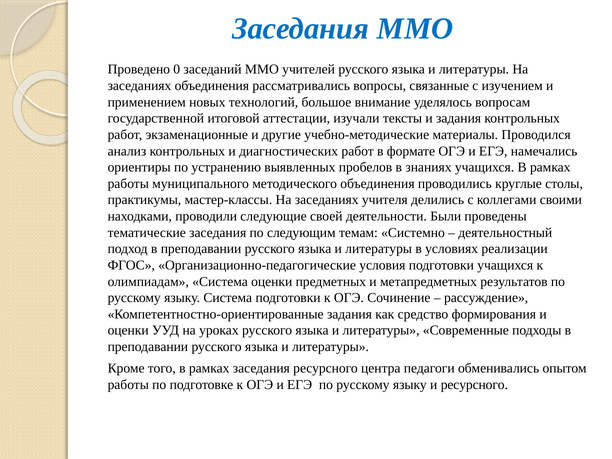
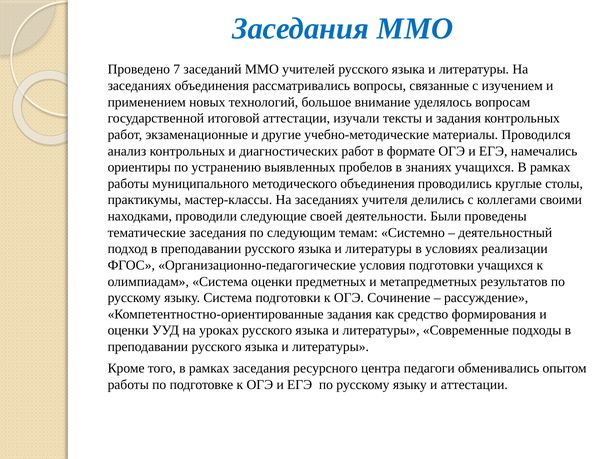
0: 0 -> 7
и ресурсного: ресурсного -> аттестации
